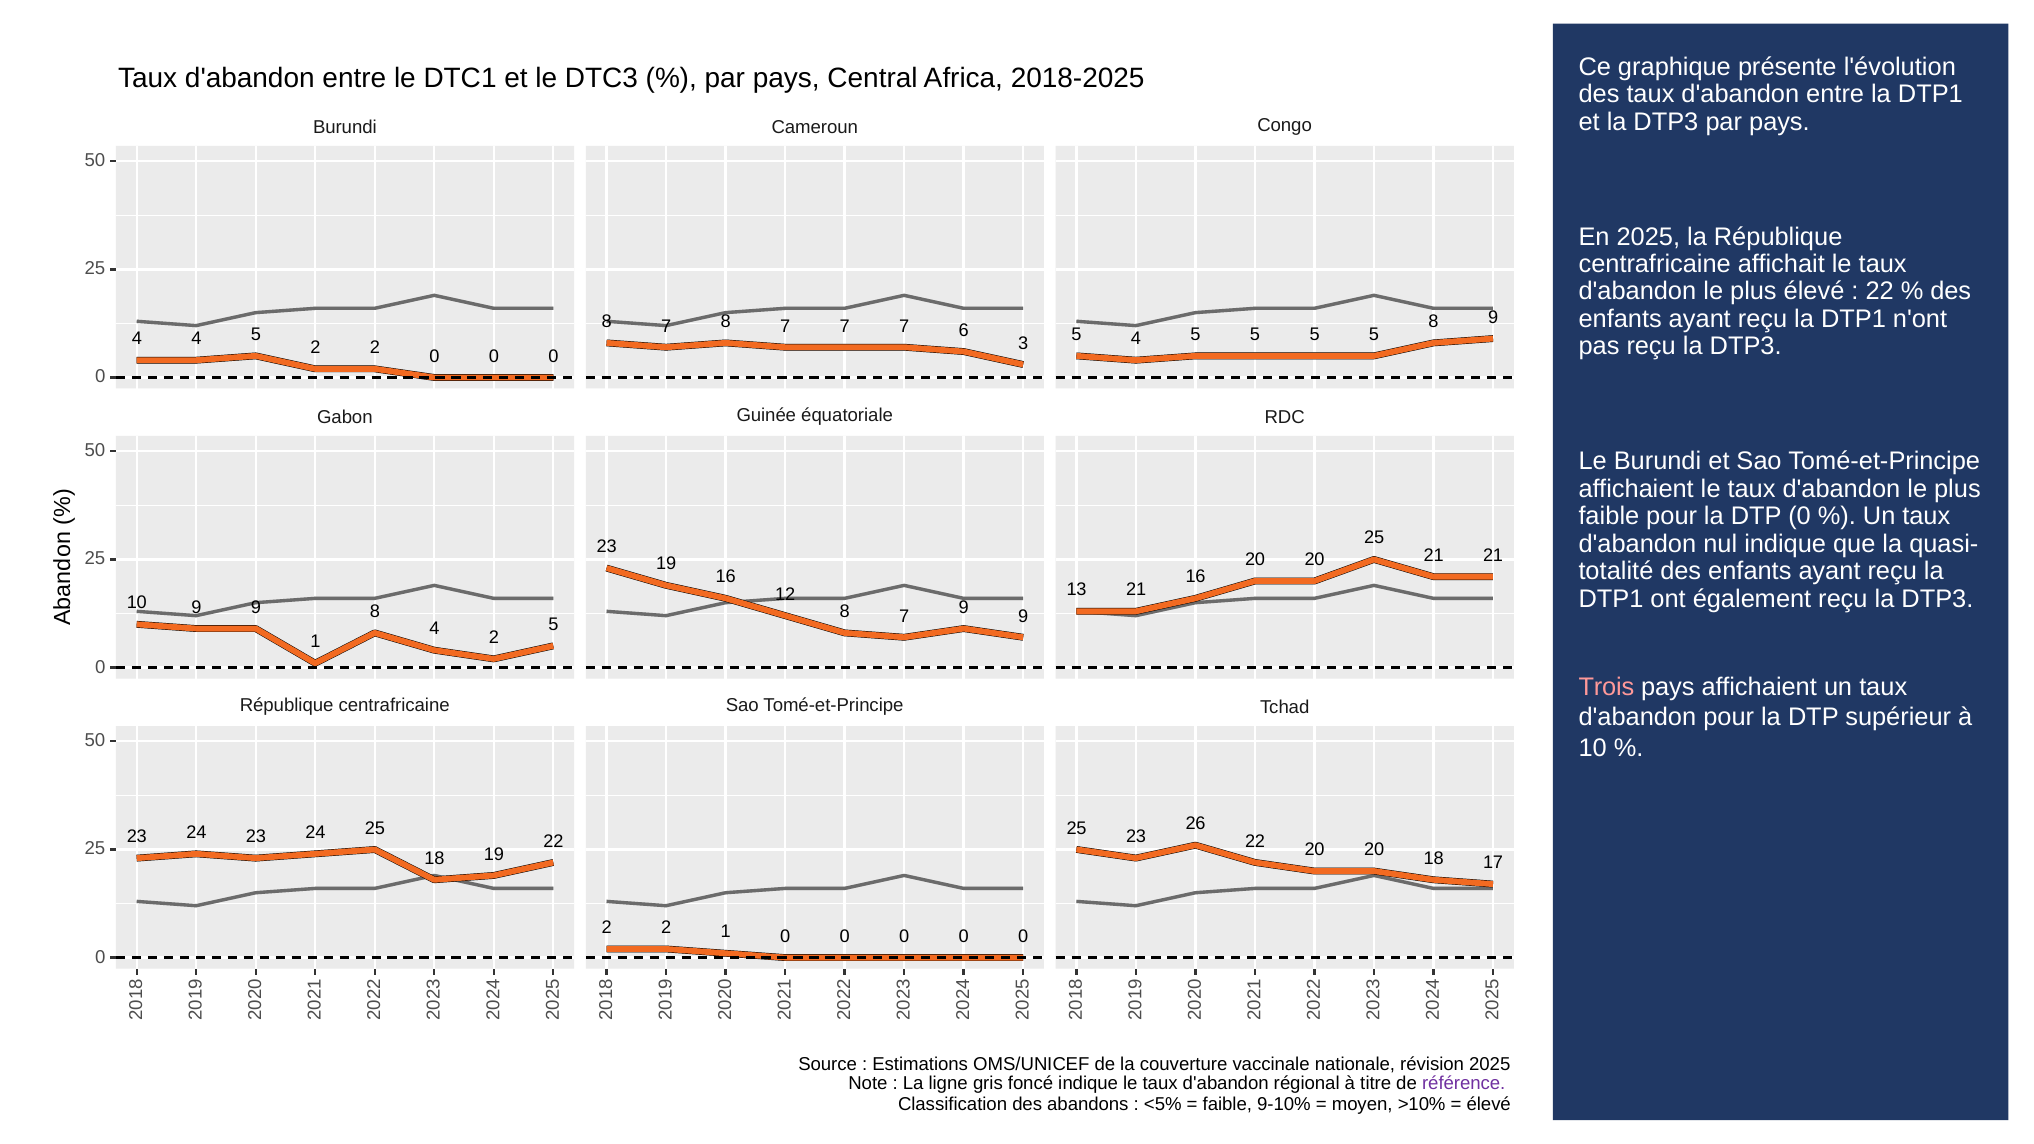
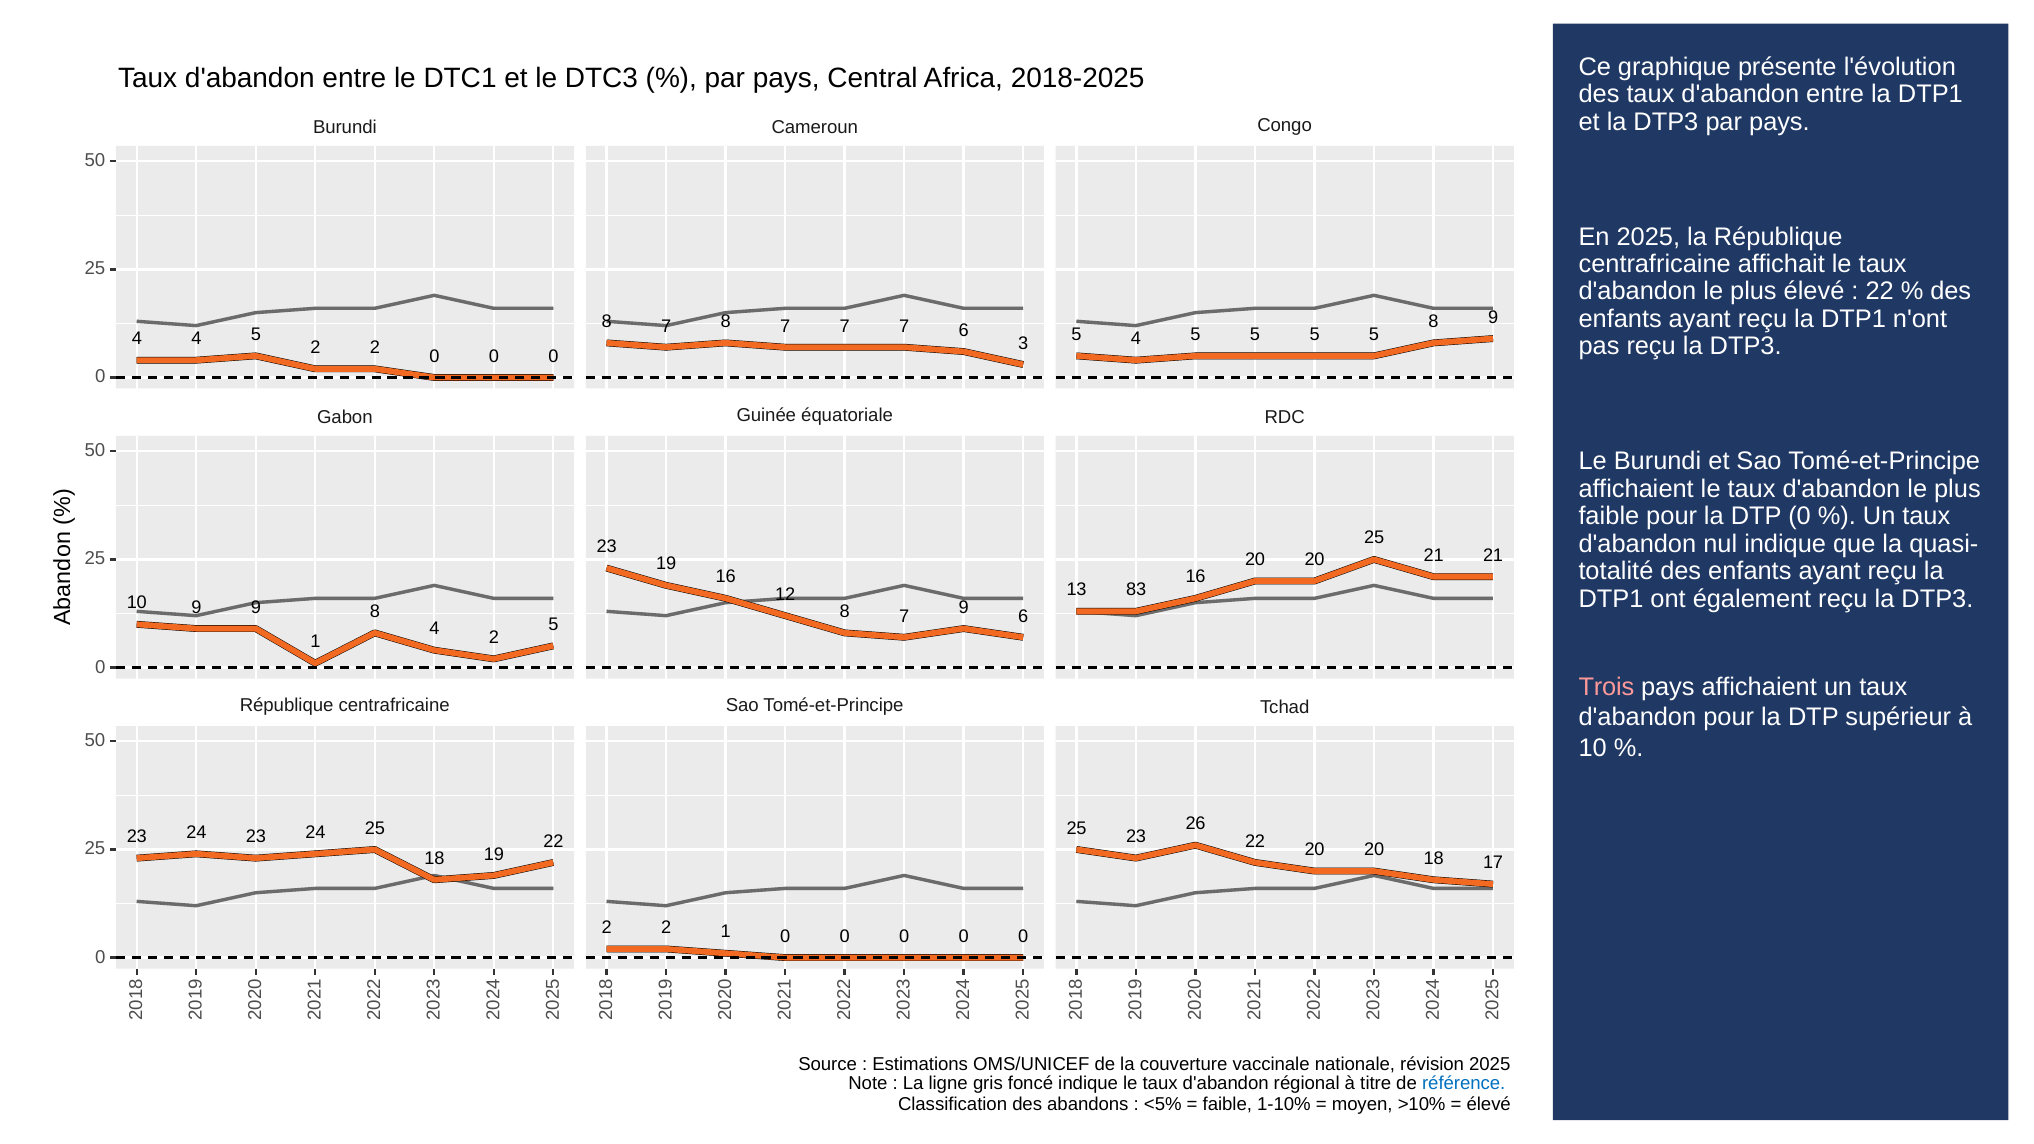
13 21: 21 -> 83
7 9 9: 9 -> 6
référence colour: purple -> blue
9-10%: 9-10% -> 1-10%
